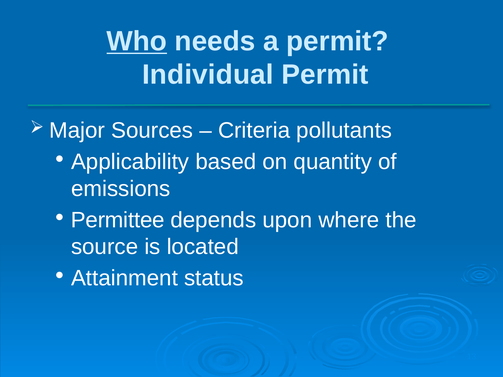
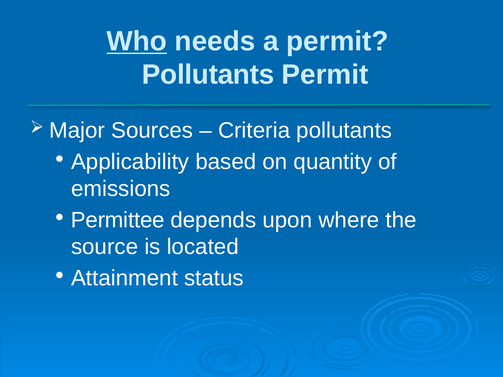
Individual at (208, 75): Individual -> Pollutants
